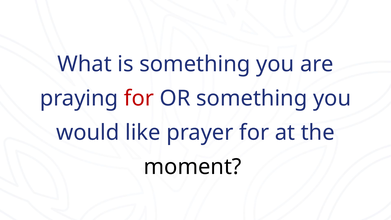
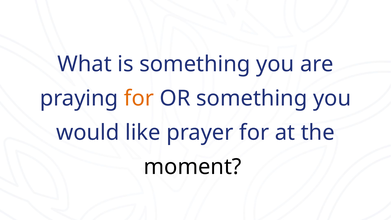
for at (139, 98) colour: red -> orange
